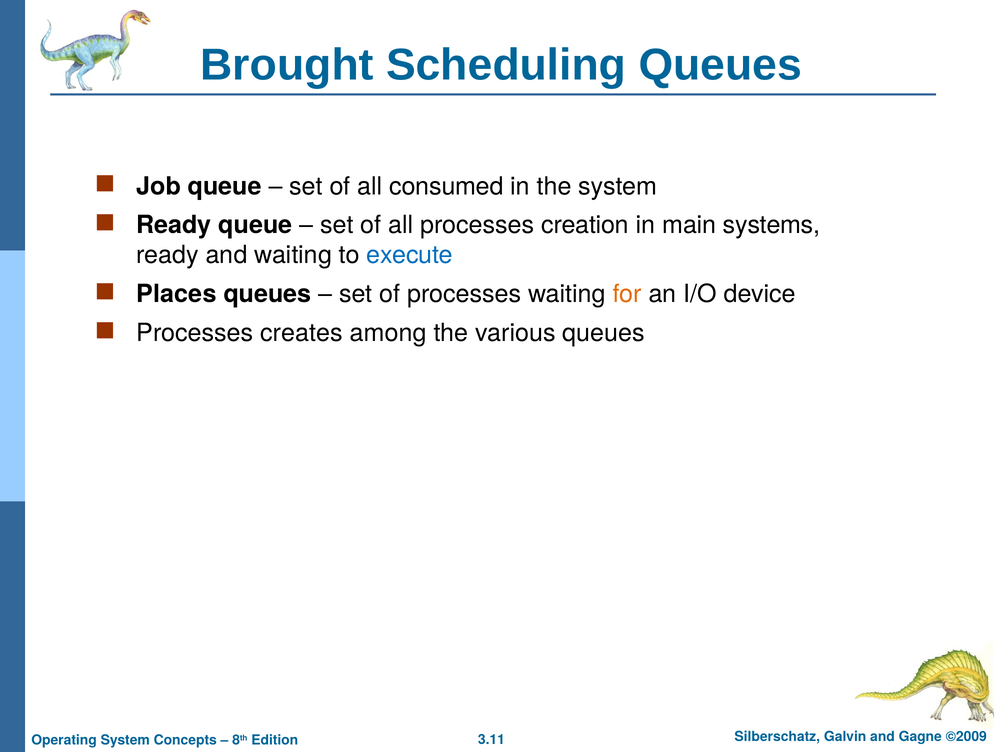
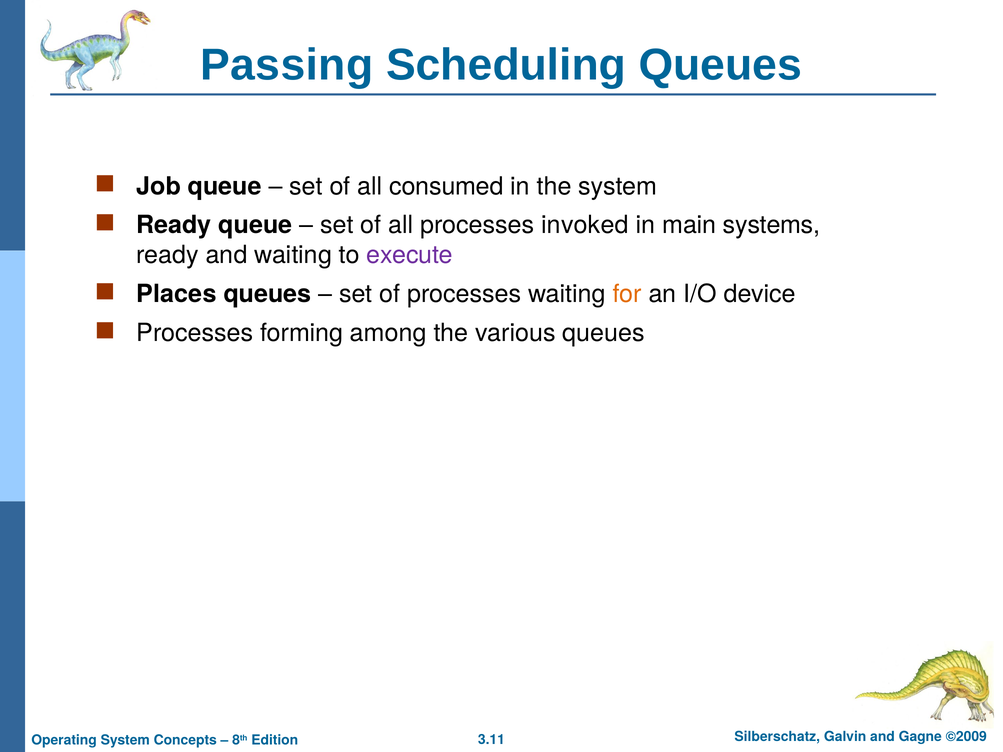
Brought: Brought -> Passing
creation: creation -> invoked
execute colour: blue -> purple
creates: creates -> forming
